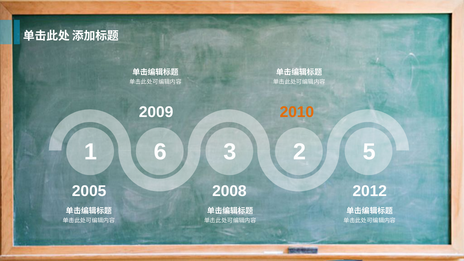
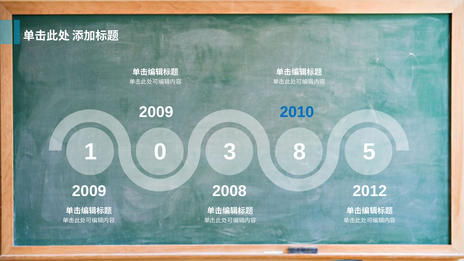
2010 colour: orange -> blue
6: 6 -> 0
2: 2 -> 8
2005 at (89, 191): 2005 -> 2009
